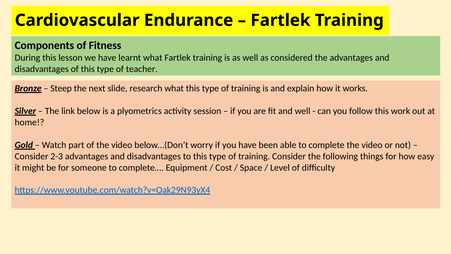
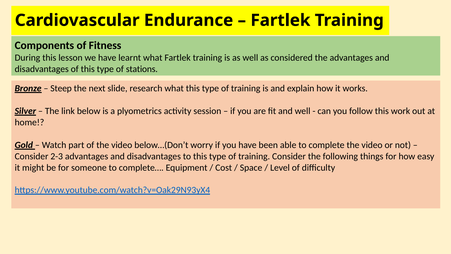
teacher: teacher -> stations
